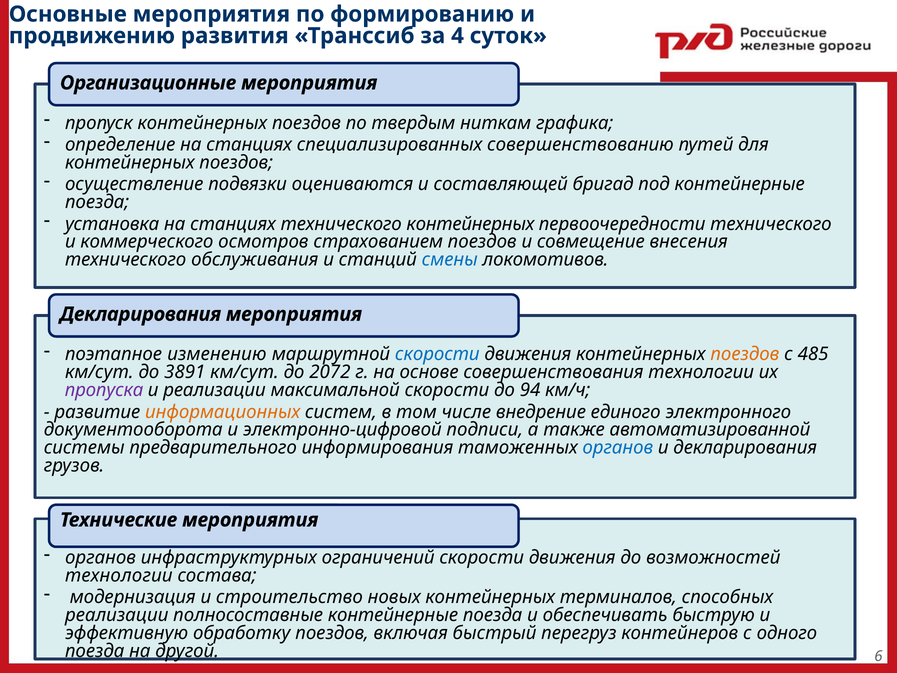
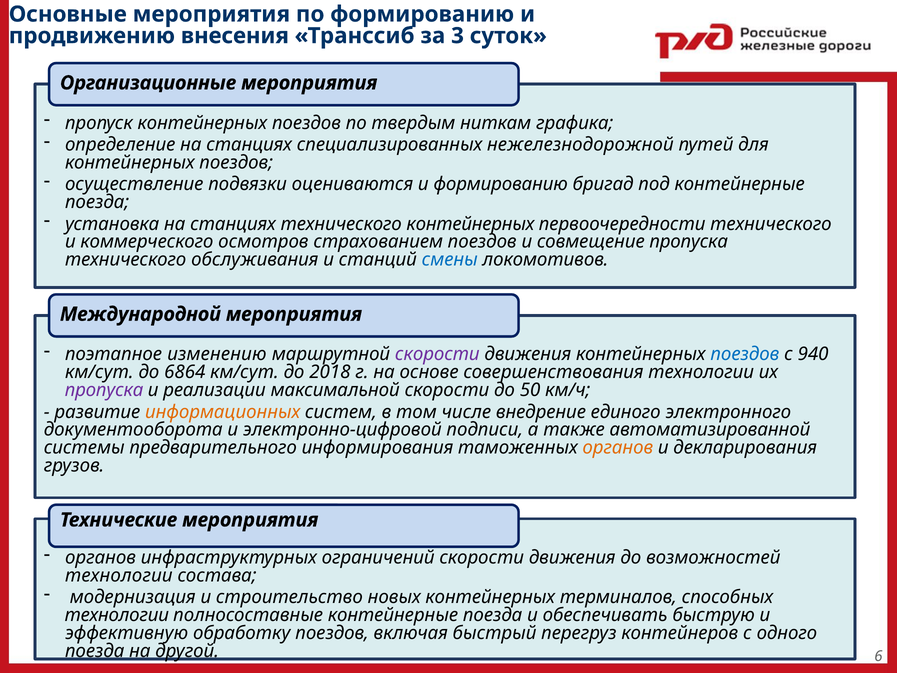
развития: развития -> внесения
4: 4 -> 3
совершенствованию: совершенствованию -> нежелезнодорожной
и составляющей: составляющей -> формированию
совмещение внесения: внесения -> пропуска
Декларирования at (141, 314): Декларирования -> Международной
скорости at (437, 354) colour: blue -> purple
поездов at (745, 354) colour: orange -> blue
485: 485 -> 940
3891: 3891 -> 6864
2072: 2072 -> 2018
94: 94 -> 50
органов at (618, 448) colour: blue -> orange
реализации at (117, 615): реализации -> технологии
